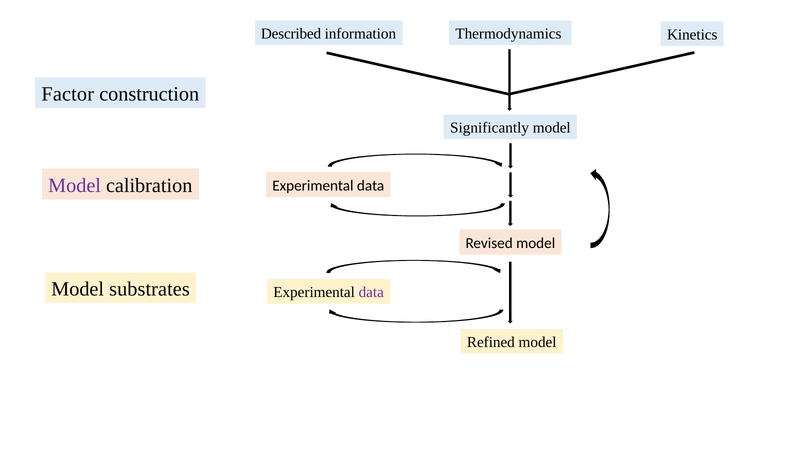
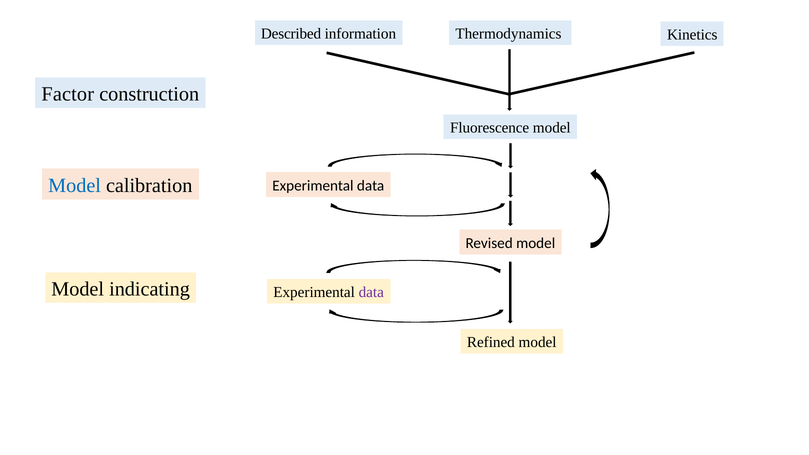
Significantly: Significantly -> Fluorescence
Model at (75, 185) colour: purple -> blue
substrates: substrates -> indicating
